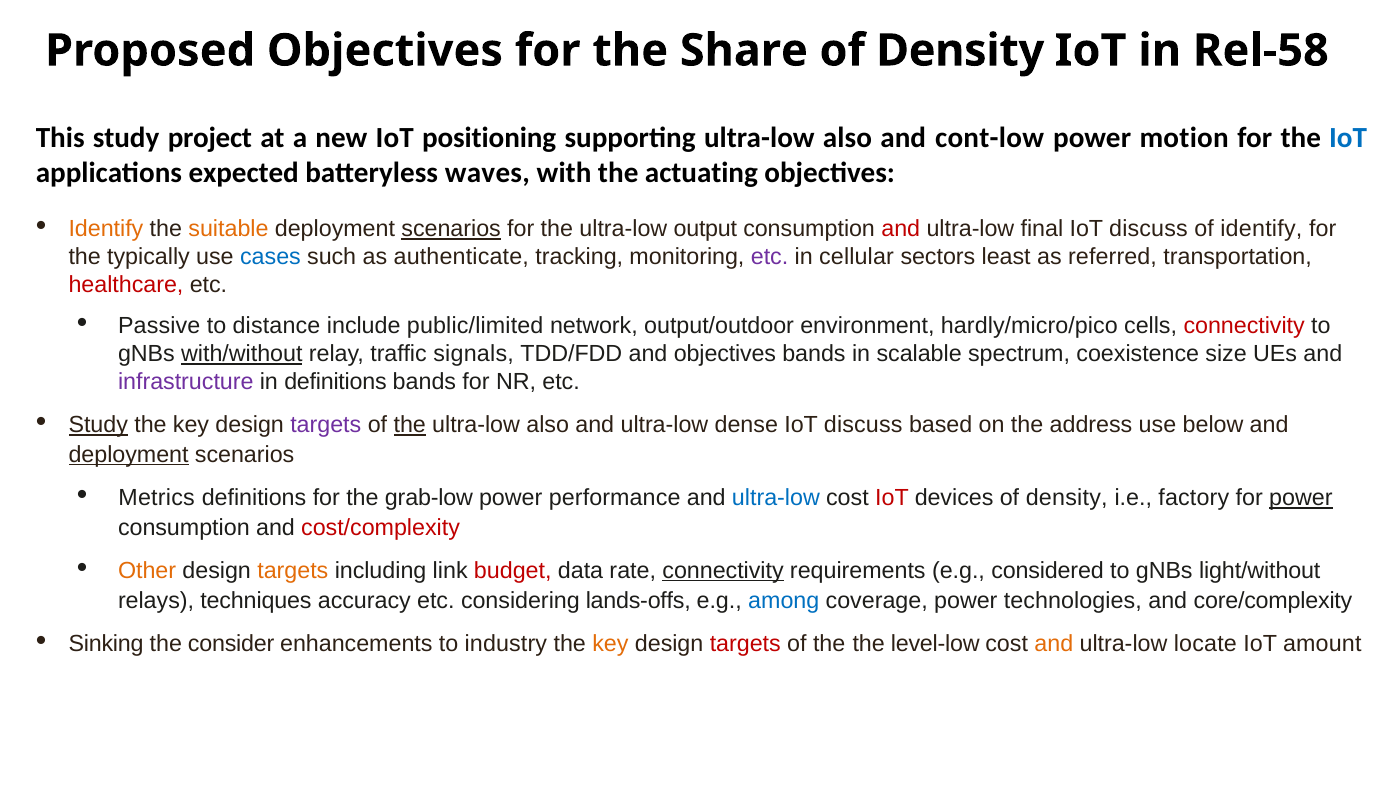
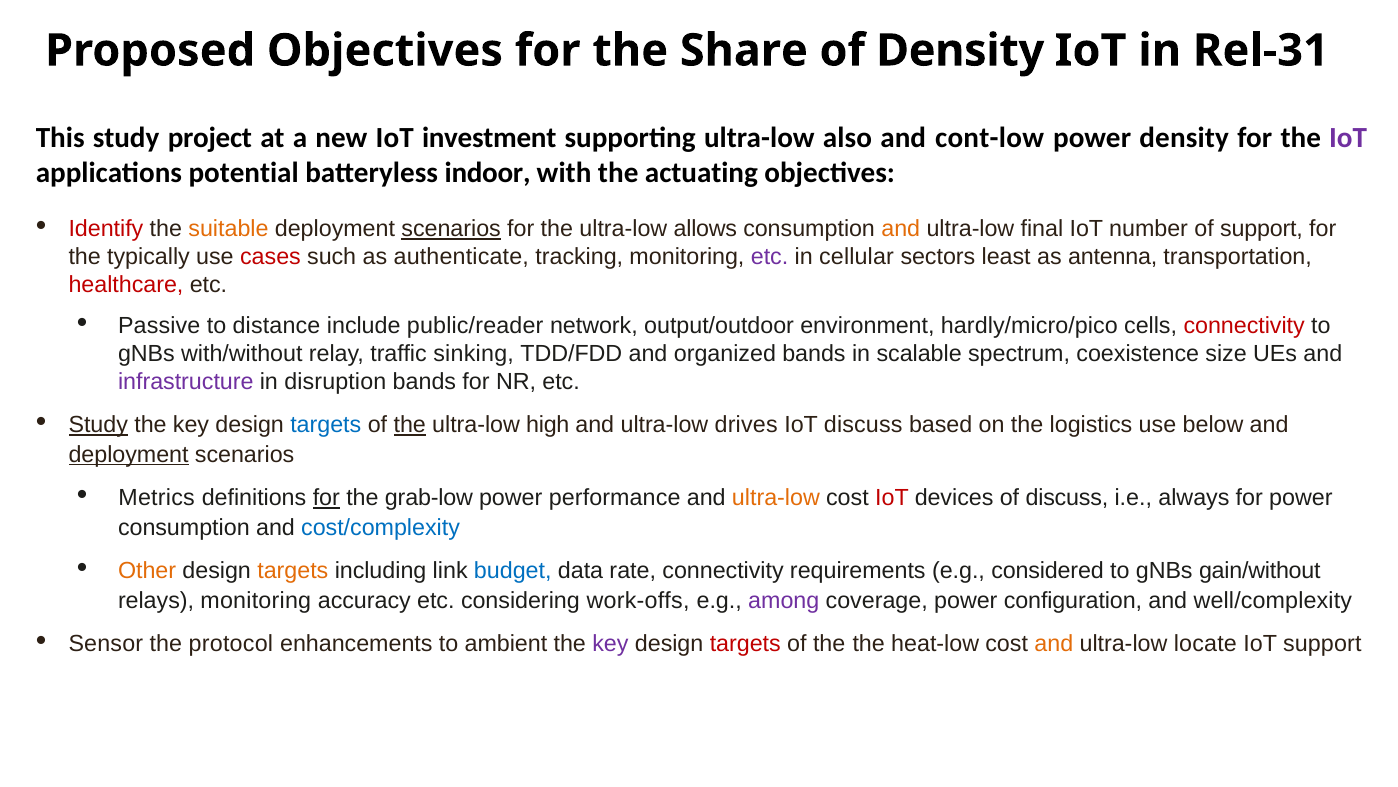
Rel-58: Rel-58 -> Rel-31
positioning: positioning -> investment
power motion: motion -> density
IoT at (1348, 138) colour: blue -> purple
expected: expected -> potential
waves: waves -> indoor
Identify at (106, 229) colour: orange -> red
output: output -> allows
and at (901, 229) colour: red -> orange
discuss at (1148, 229): discuss -> number
of identify: identify -> support
cases colour: blue -> red
referred: referred -> antenna
public/limited: public/limited -> public/reader
with/without underline: present -> none
signals: signals -> sinking
and objectives: objectives -> organized
in definitions: definitions -> disruption
targets at (326, 425) colour: purple -> blue
also at (548, 425): also -> high
dense: dense -> drives
address: address -> logistics
for at (326, 497) underline: none -> present
ultra-low at (776, 497) colour: blue -> orange
devices of density: density -> discuss
factory: factory -> always
power at (1301, 497) underline: present -> none
cost/complexity colour: red -> blue
budget colour: red -> blue
connectivity at (723, 570) underline: present -> none
light/without: light/without -> gain/without
relays techniques: techniques -> monitoring
lands-offs: lands-offs -> work-offs
among colour: blue -> purple
technologies: technologies -> configuration
core/complexity: core/complexity -> well/complexity
Sinking: Sinking -> Sensor
consider: consider -> protocol
industry: industry -> ambient
key at (610, 643) colour: orange -> purple
level-low: level-low -> heat-low
IoT amount: amount -> support
